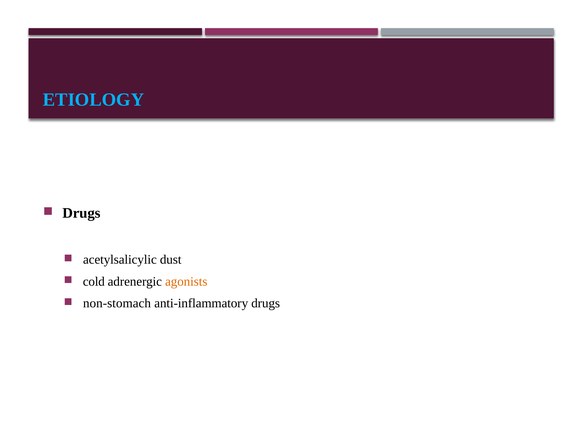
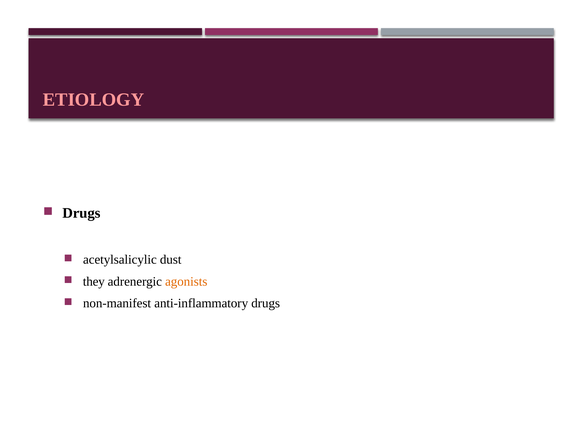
ETIOLOGY colour: light blue -> pink
cold: cold -> they
non-stomach: non-stomach -> non-manifest
